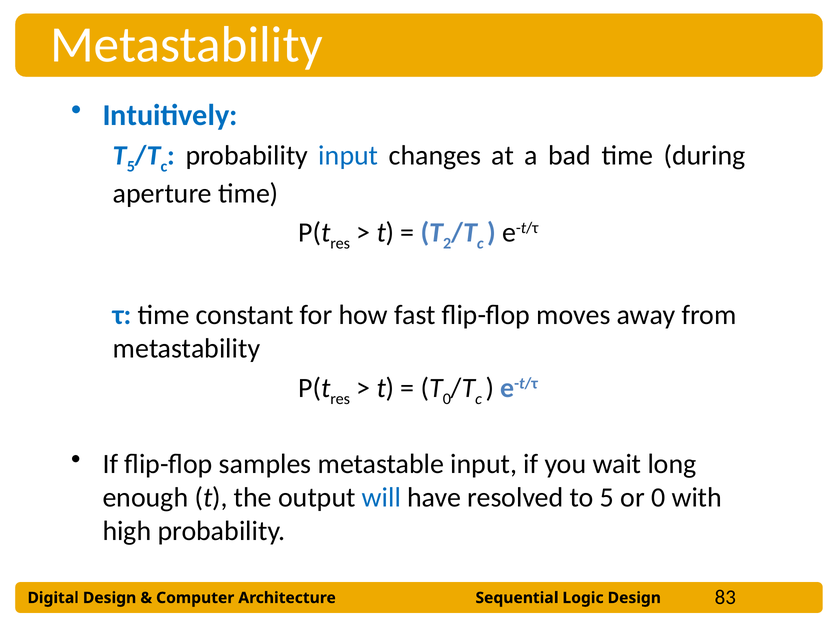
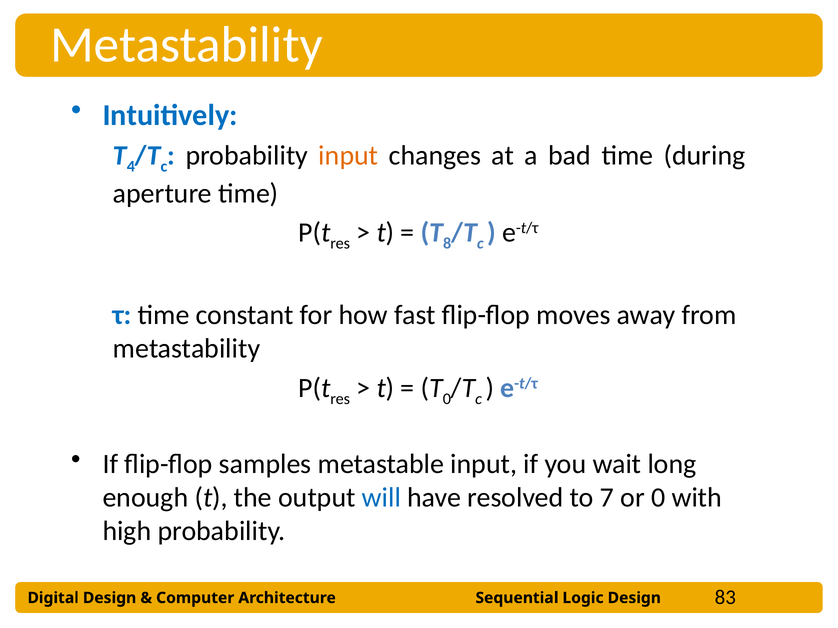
T 5: 5 -> 4
input at (348, 155) colour: blue -> orange
2: 2 -> 8
to 5: 5 -> 7
